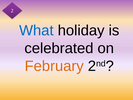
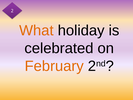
What colour: blue -> orange
